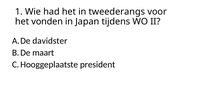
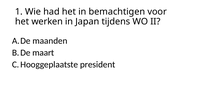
tweederangs: tweederangs -> bemachtigen
vonden: vonden -> werken
davidster: davidster -> maanden
